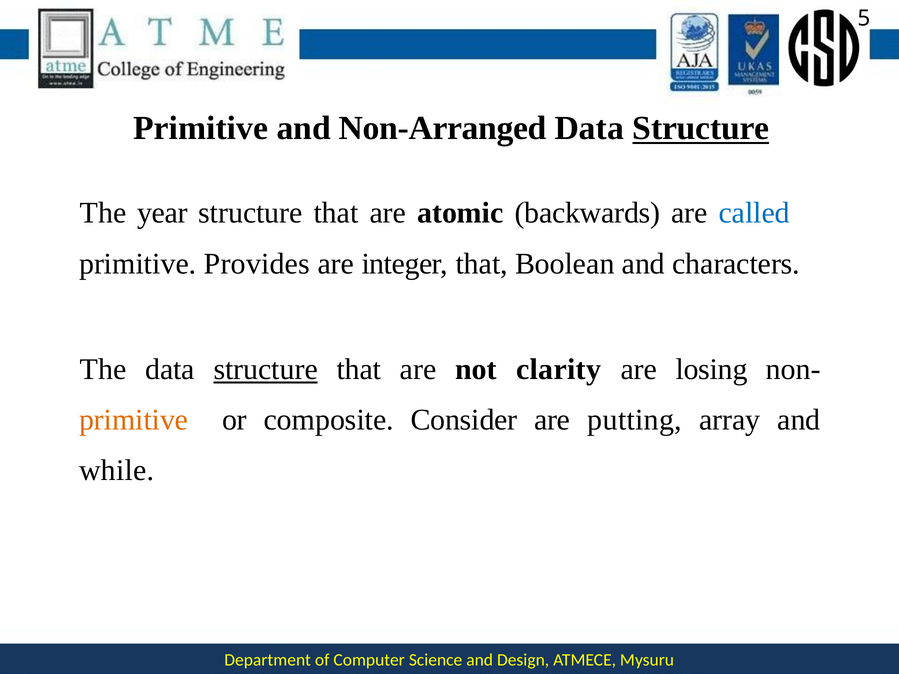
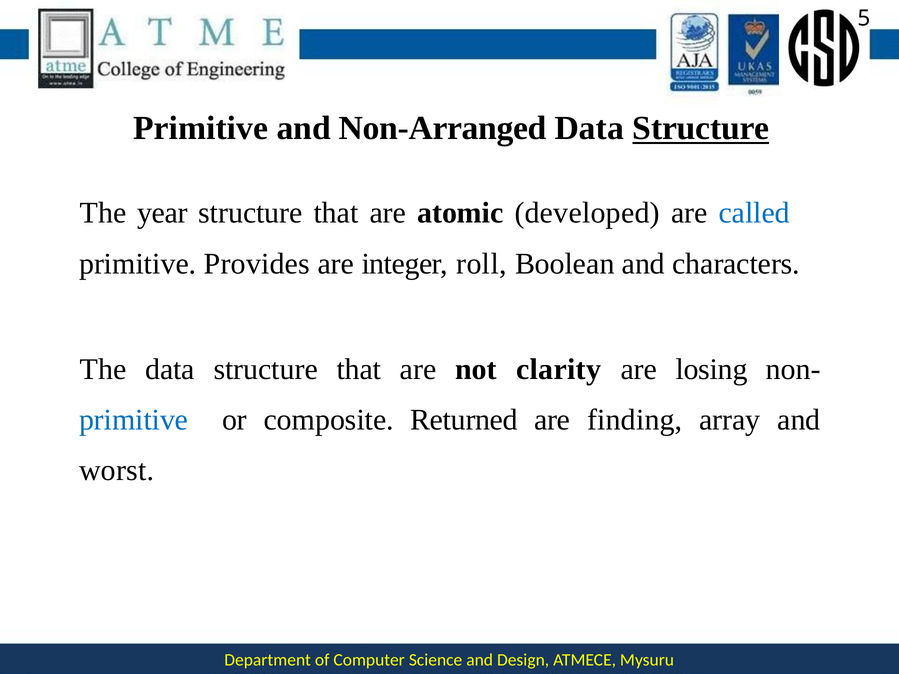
backwards: backwards -> developed
integer that: that -> roll
structure at (266, 370) underline: present -> none
primitive at (134, 420) colour: orange -> blue
Consider: Consider -> Returned
putting: putting -> finding
while: while -> worst
